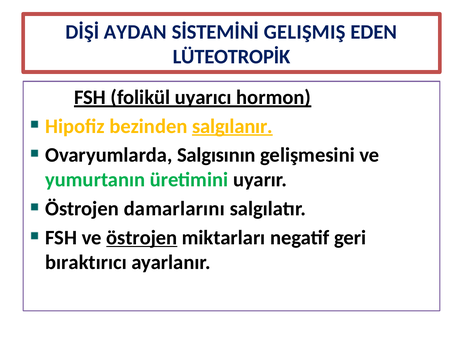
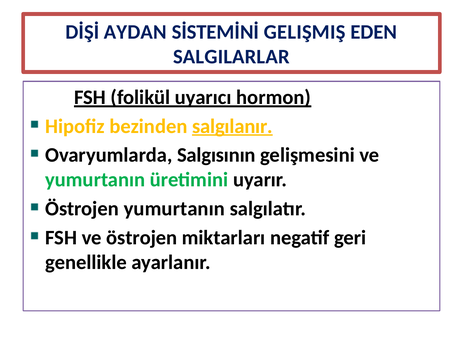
LÜTEOTROPİK: LÜTEOTROPİK -> SALGILARLAR
Östrojen damarlarını: damarlarını -> yumurtanın
östrojen at (142, 237) underline: present -> none
bıraktırıcı: bıraktırıcı -> genellikle
